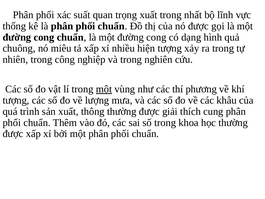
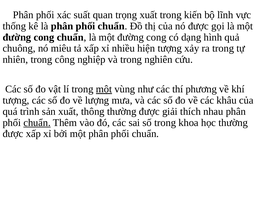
nhất: nhất -> kiến
cung: cung -> nhau
chuẩn at (37, 122) underline: none -> present
